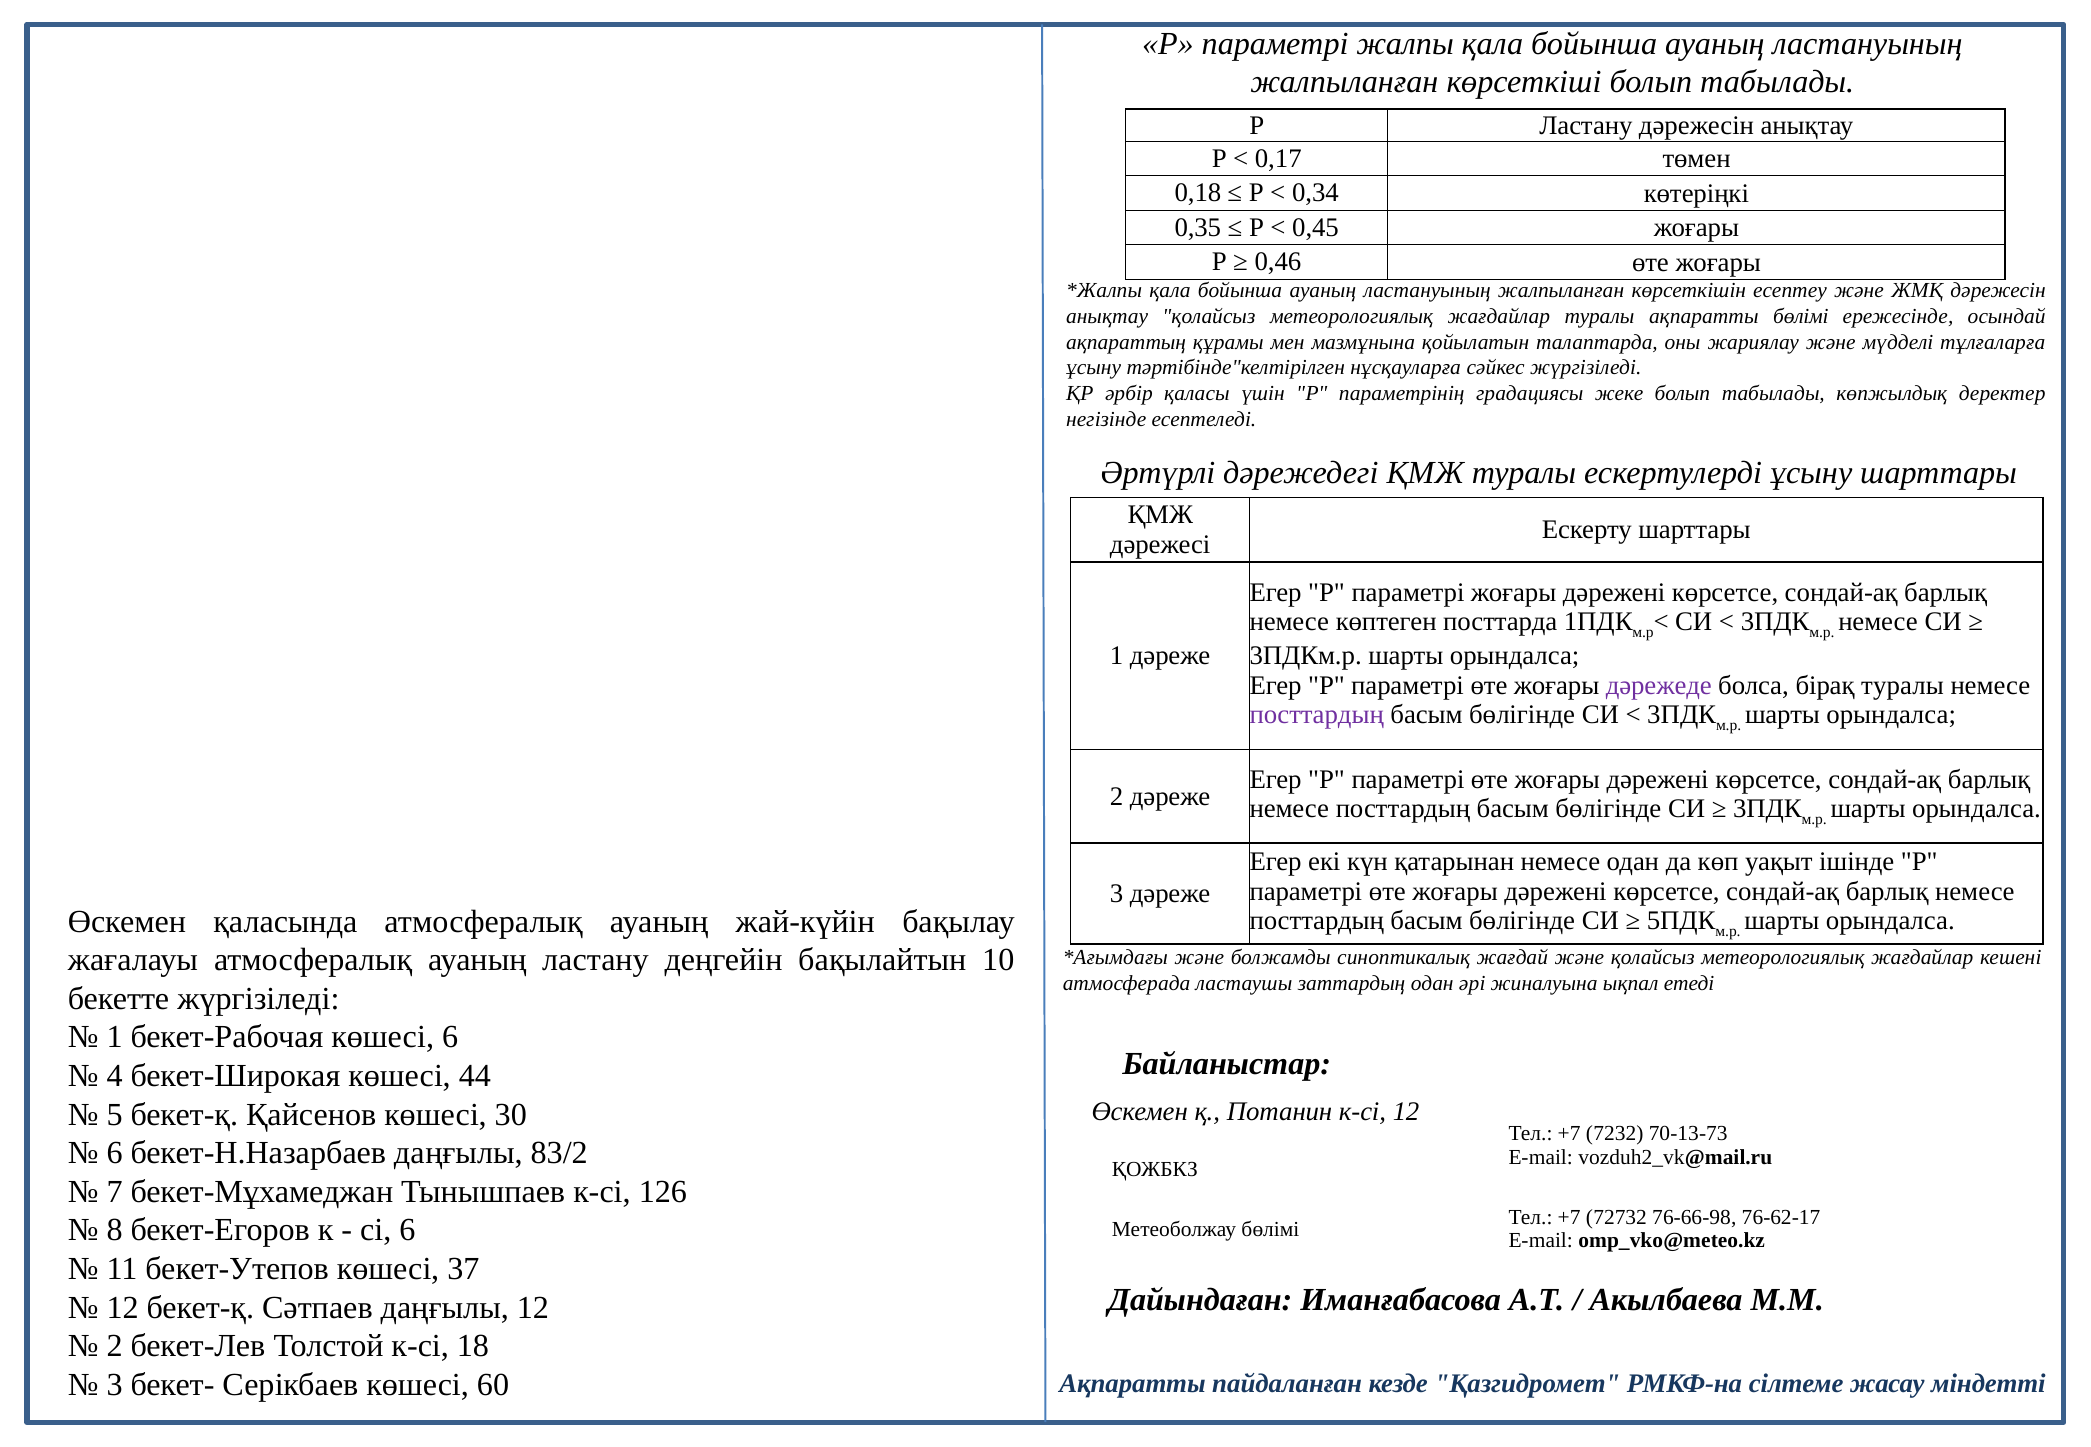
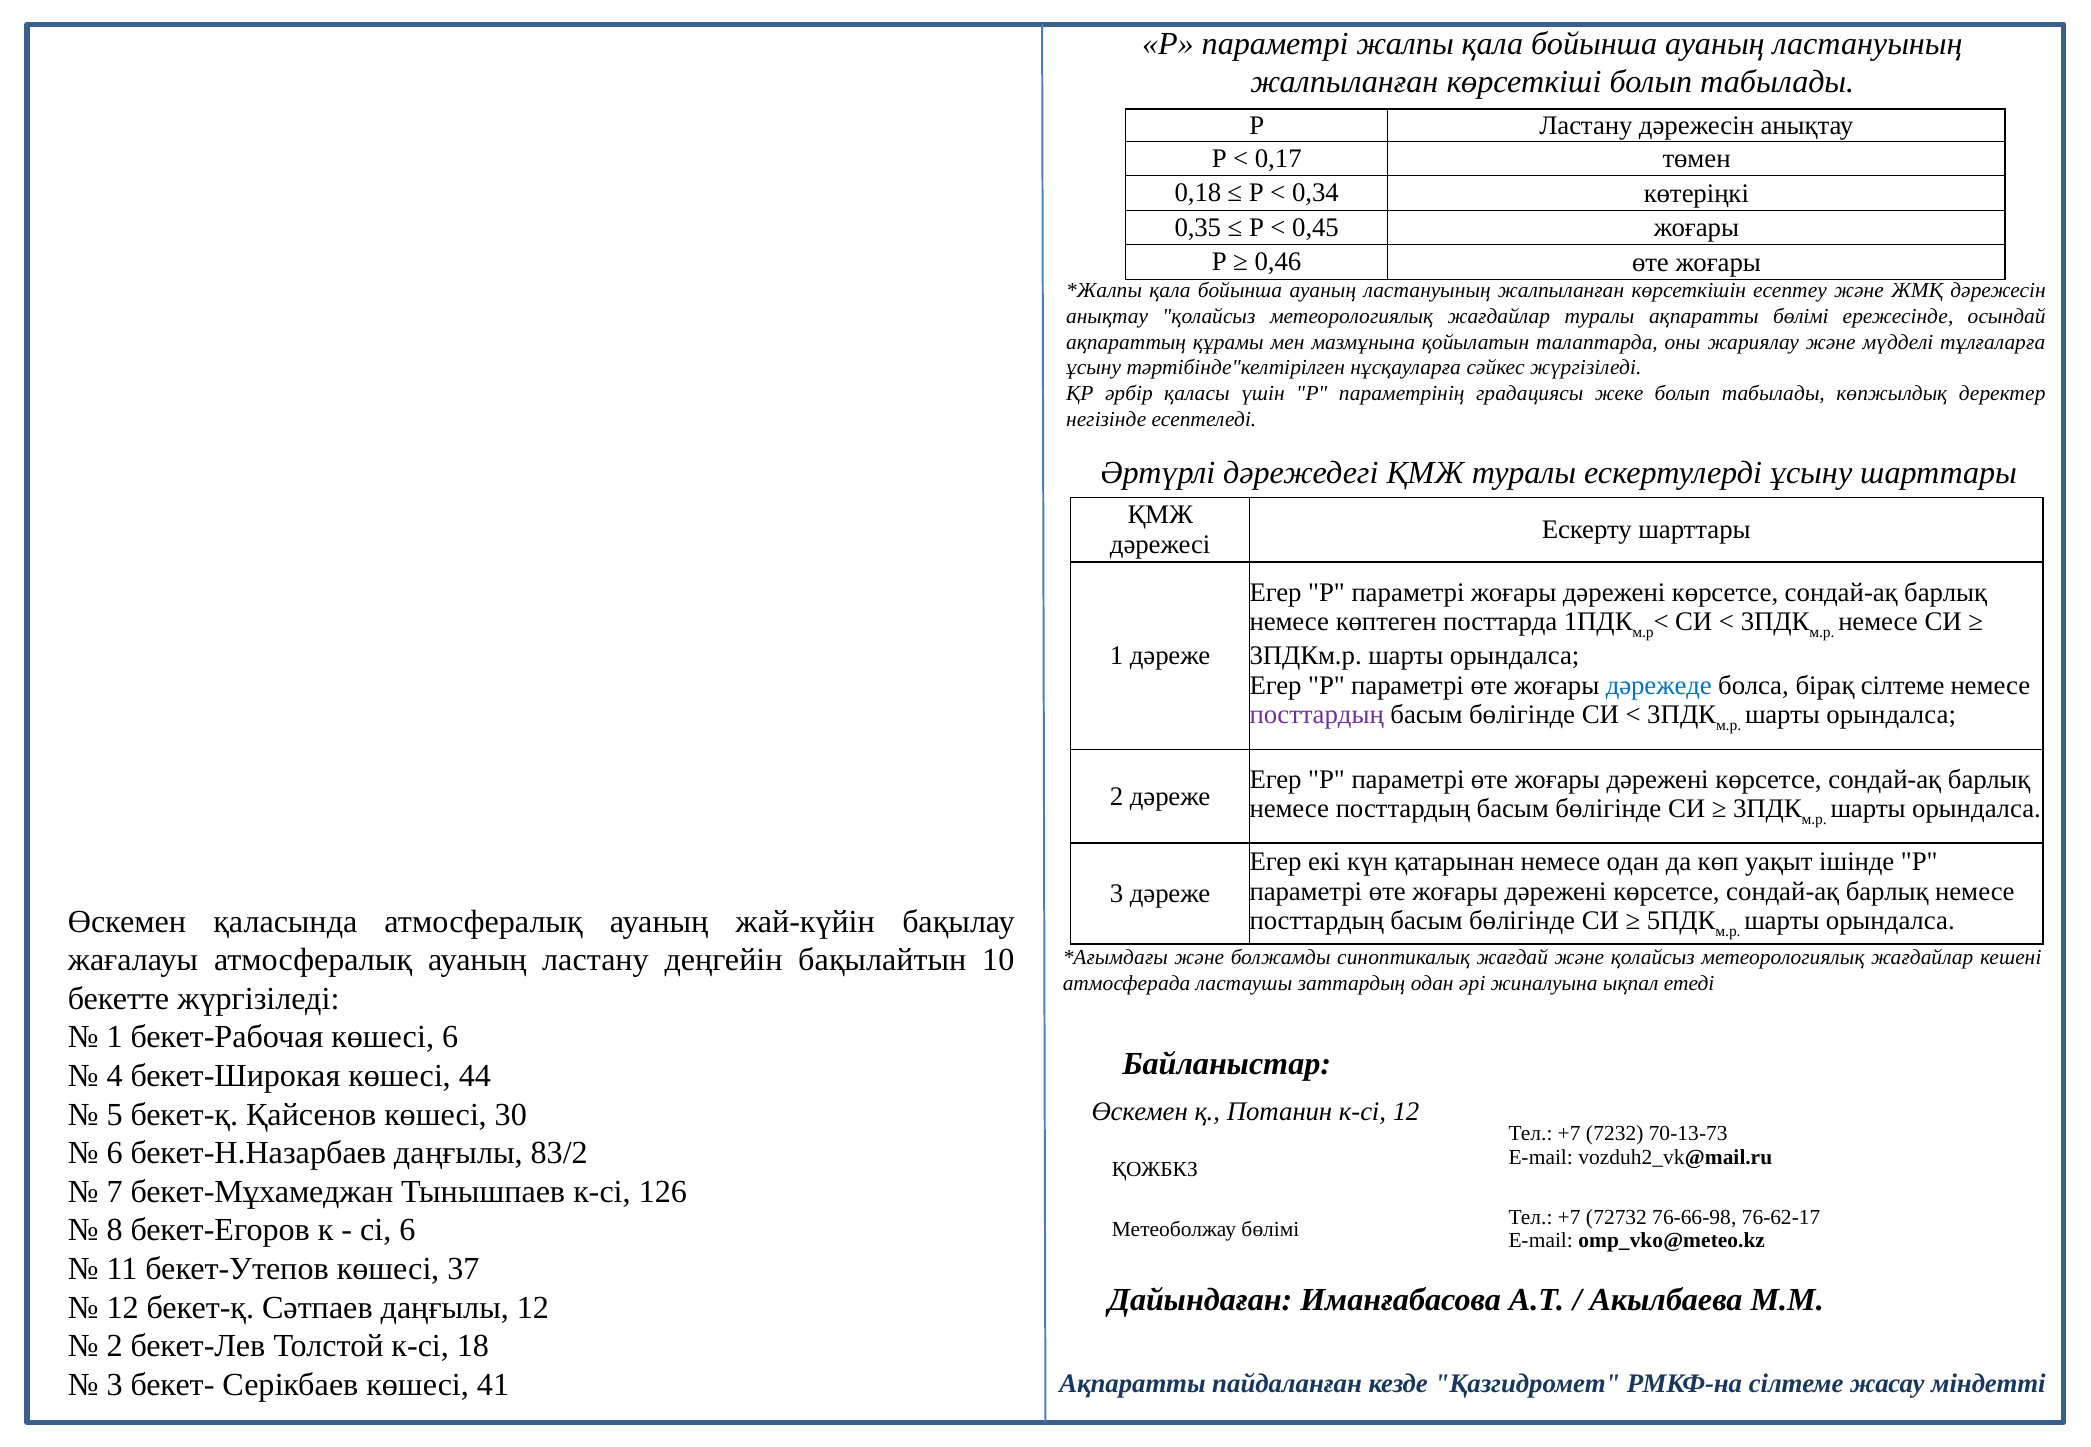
дәрежеде colour: purple -> blue
бірақ туралы: туралы -> сілтеме
60: 60 -> 41
